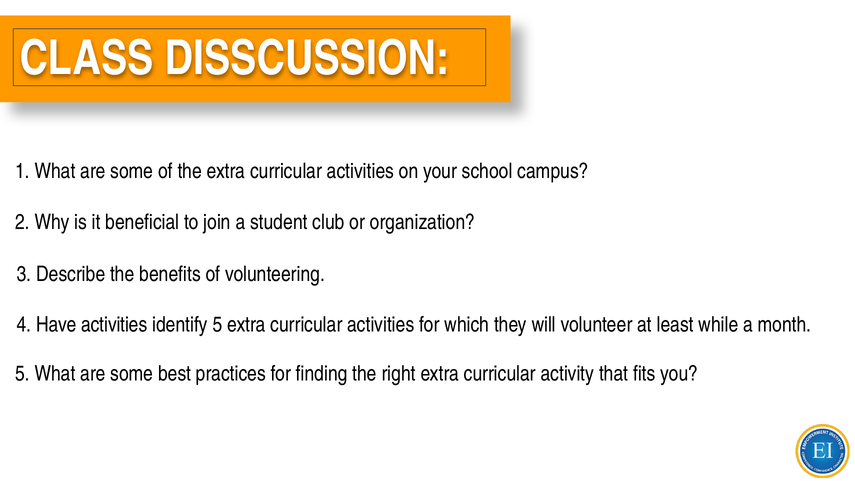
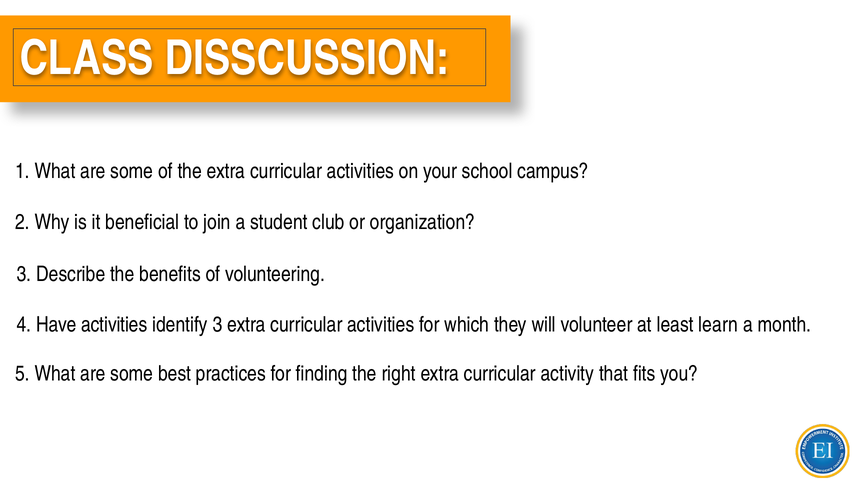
identify 5: 5 -> 3
while: while -> learn
